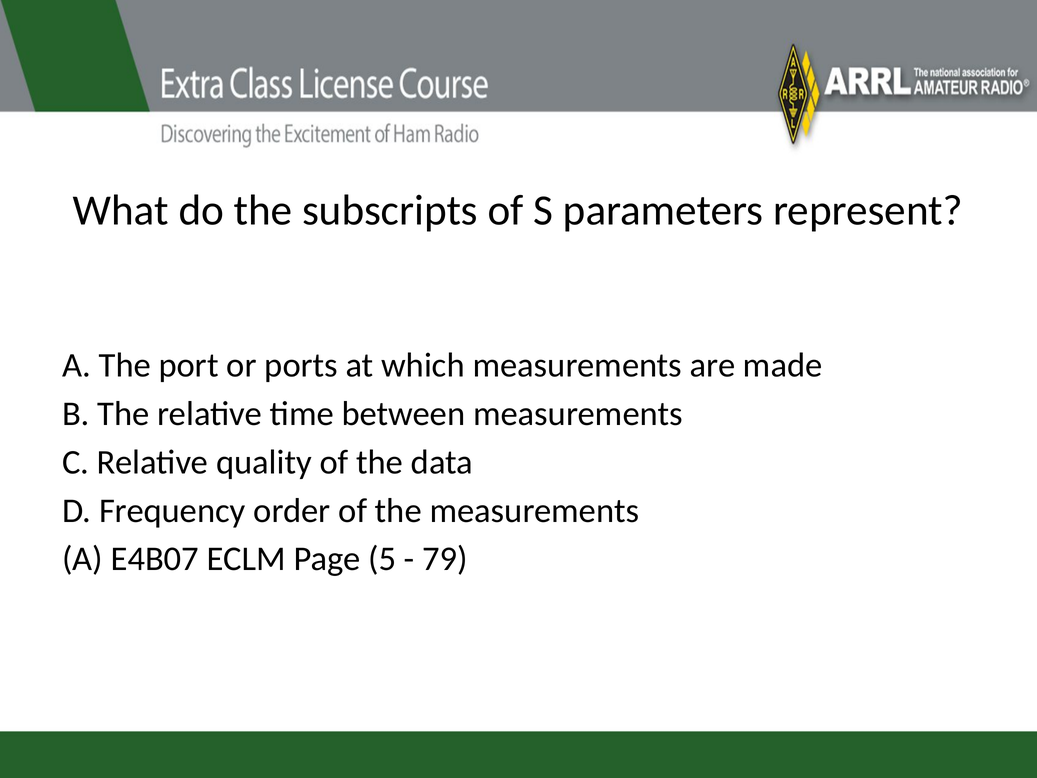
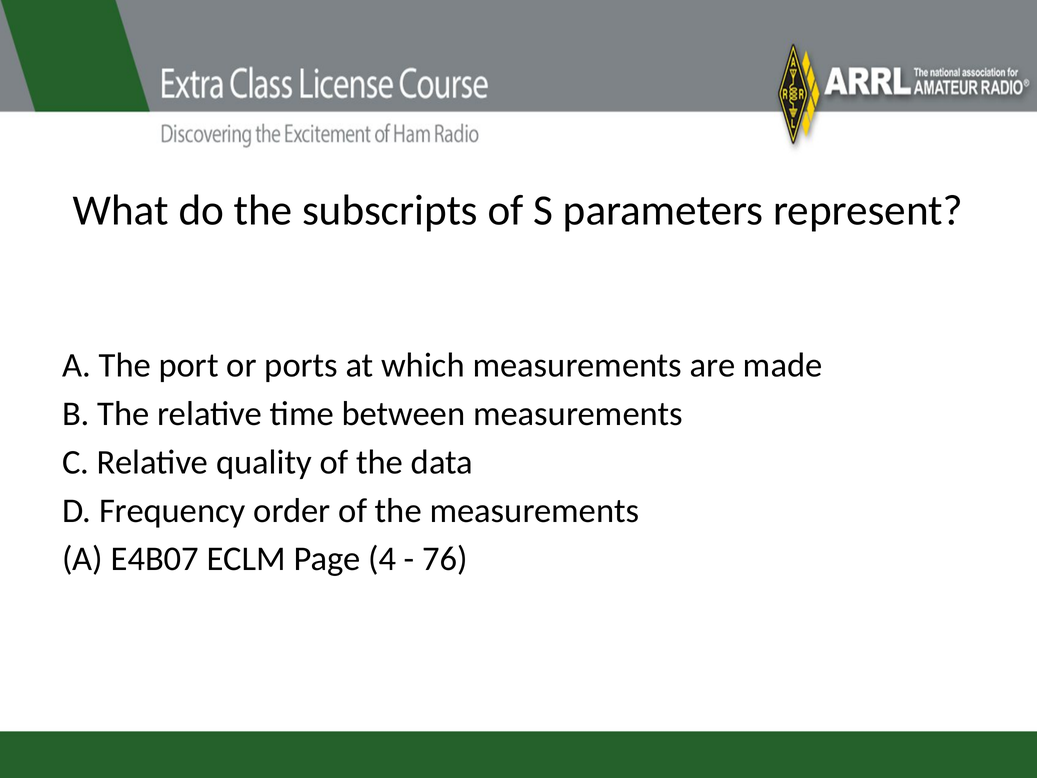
5: 5 -> 4
79: 79 -> 76
